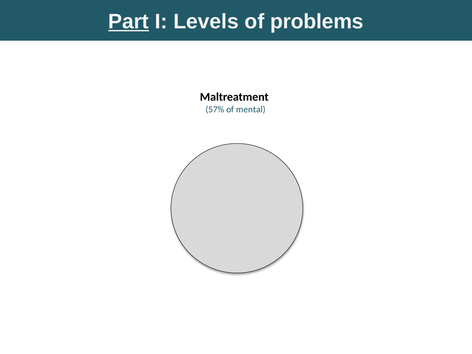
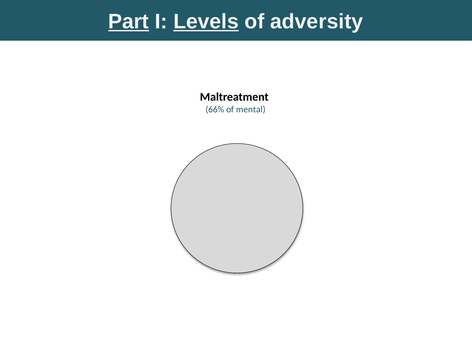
Levels underline: none -> present
problems: problems -> adversity
57%: 57% -> 66%
